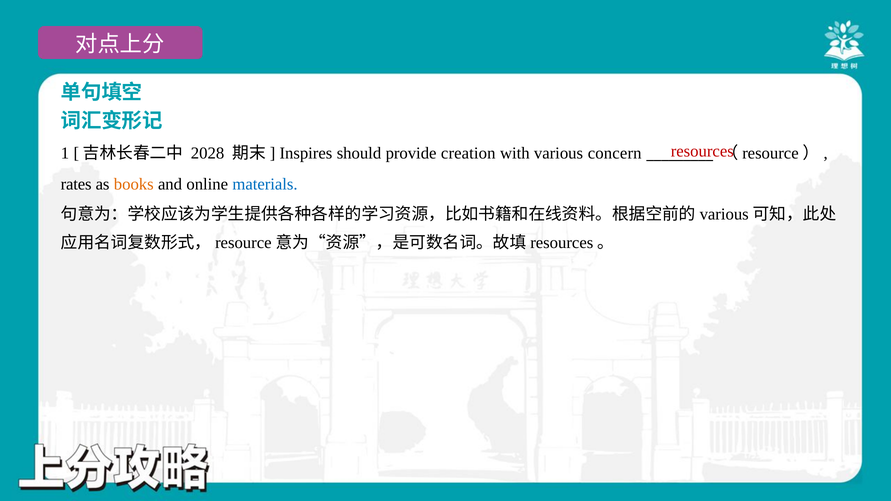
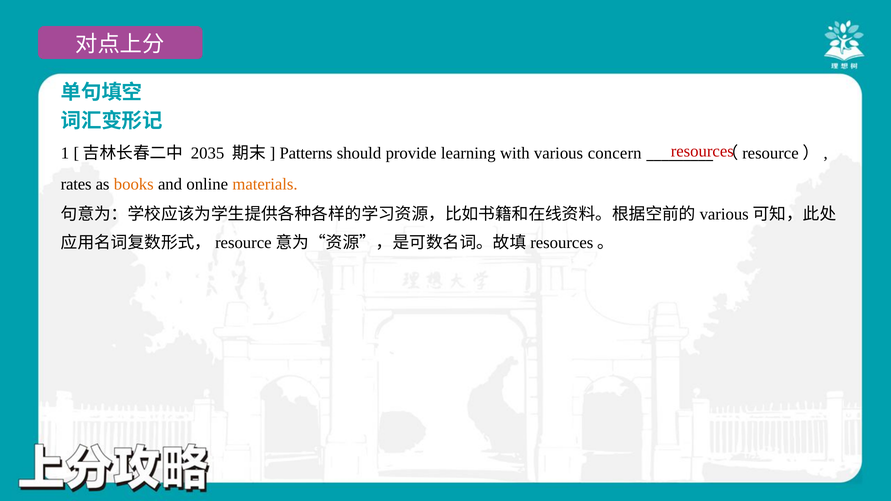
2028: 2028 -> 2035
Inspires: Inspires -> Patterns
creation: creation -> learning
materials colour: blue -> orange
